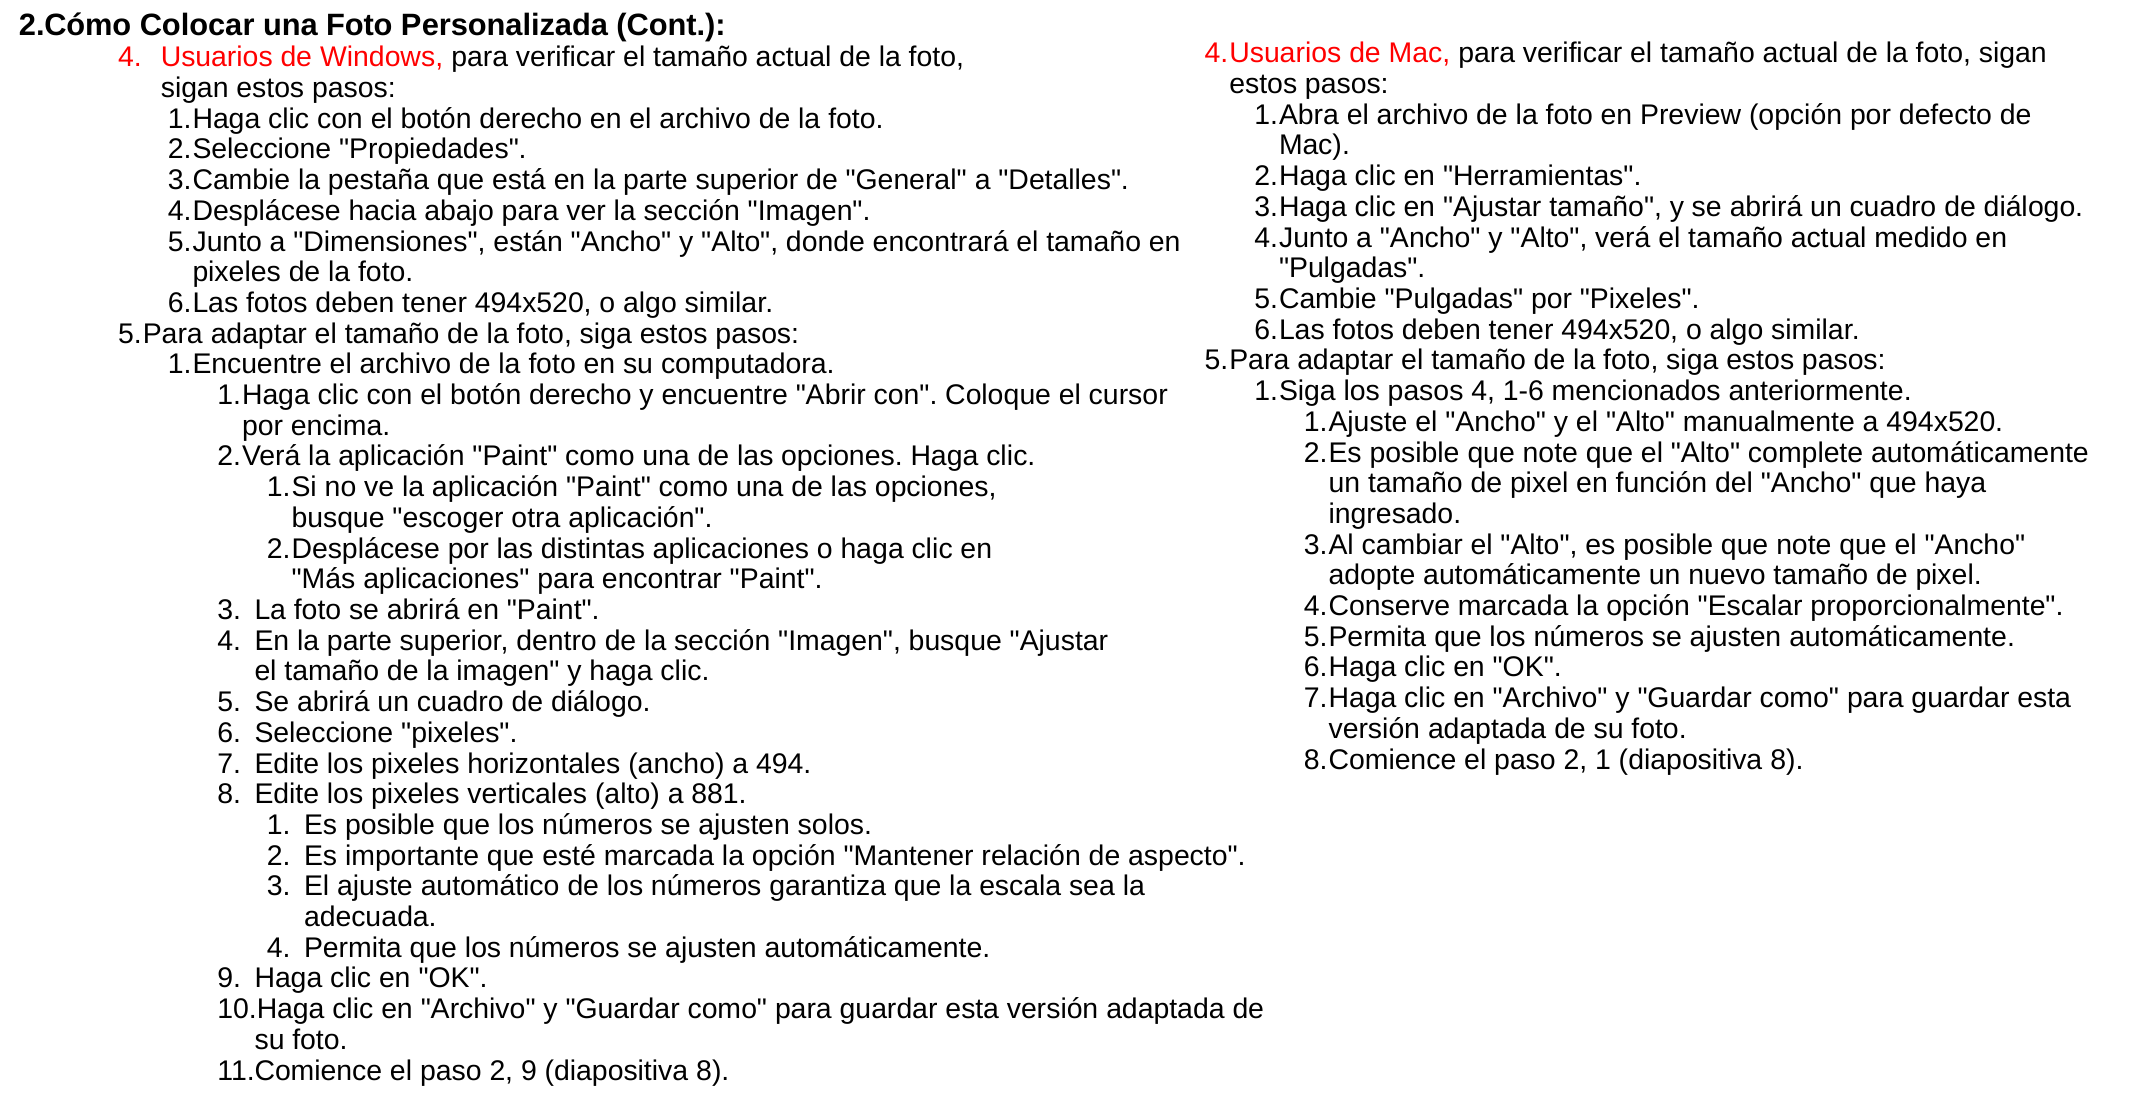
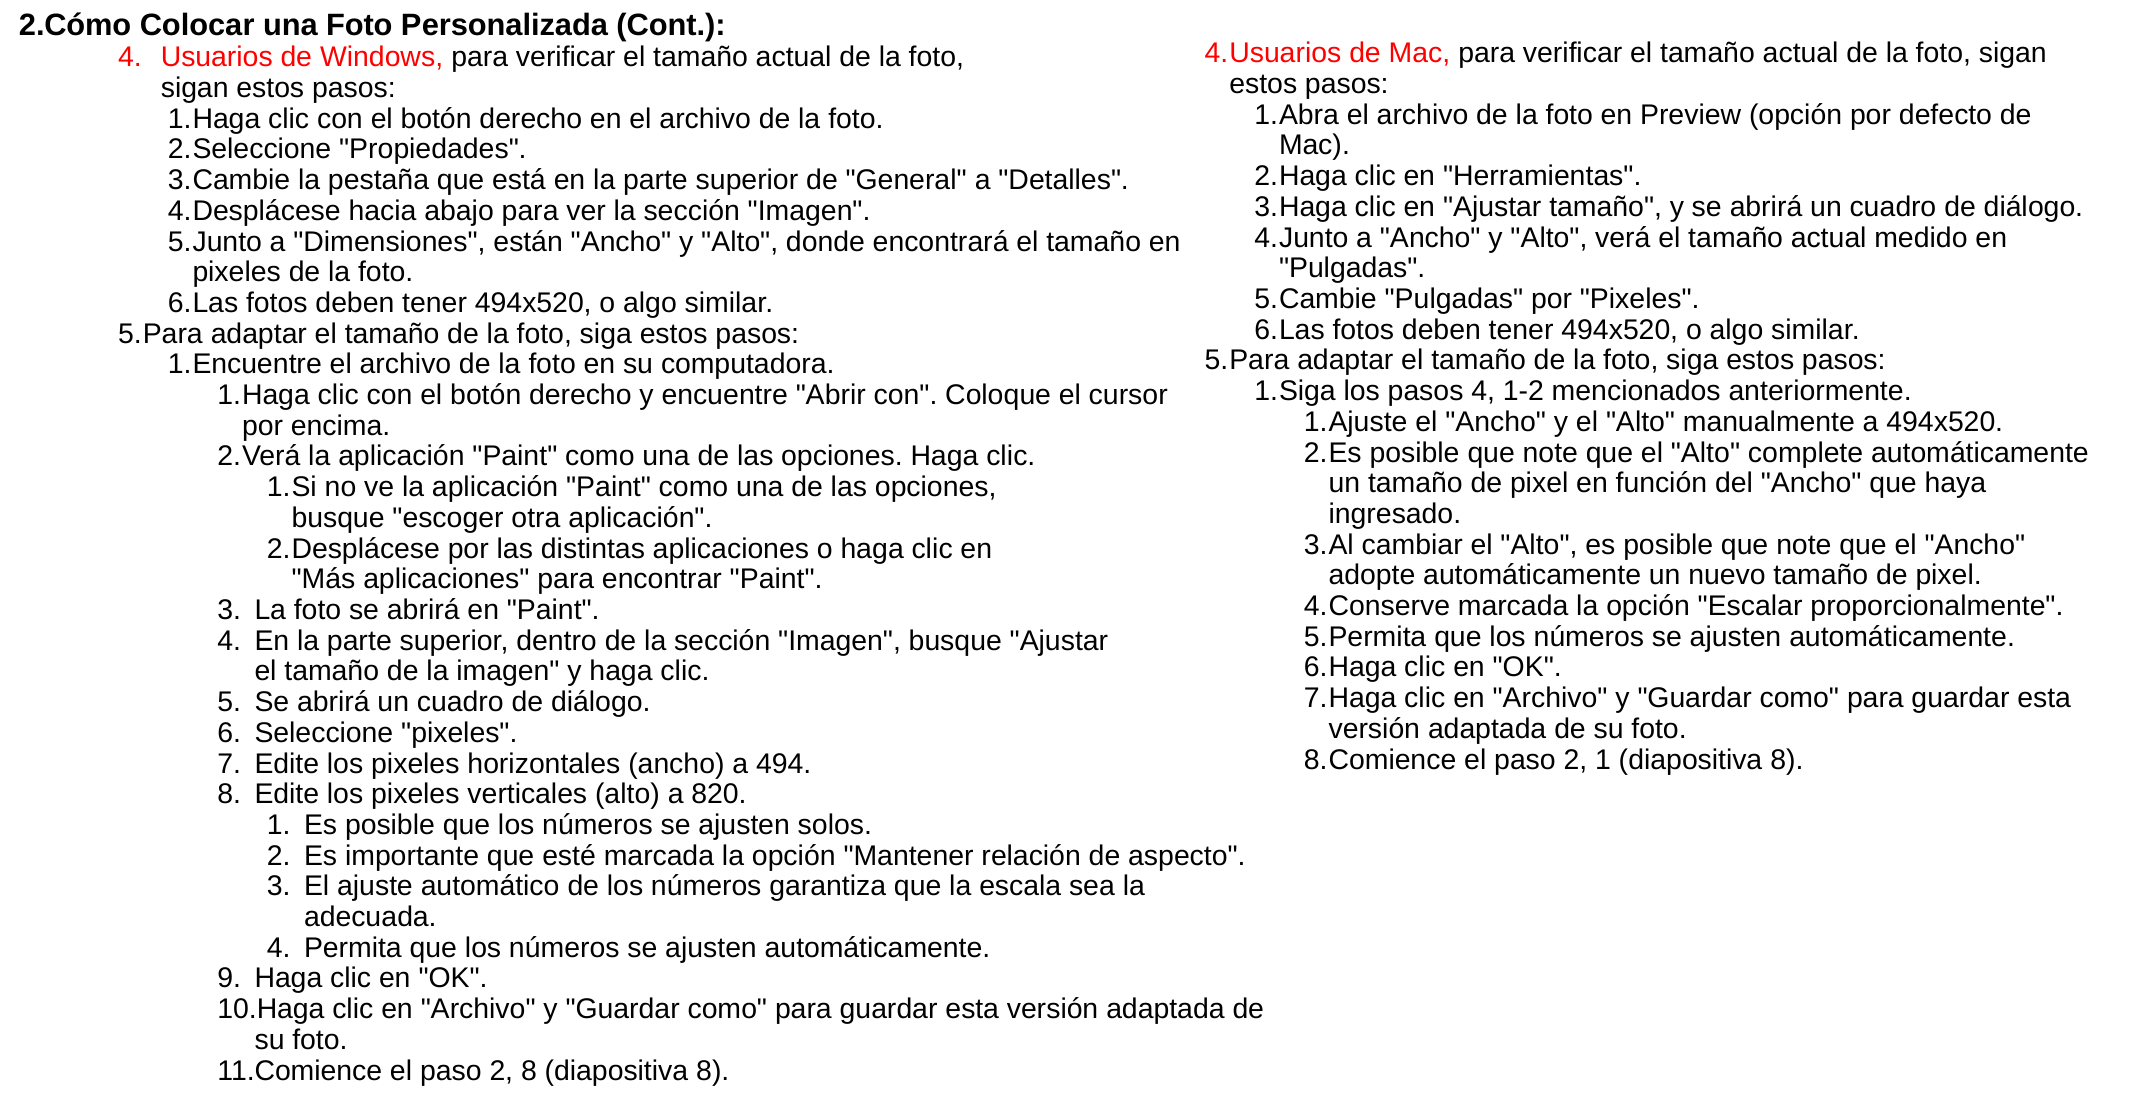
1-6: 1-6 -> 1-2
881: 881 -> 820
2 9: 9 -> 8
